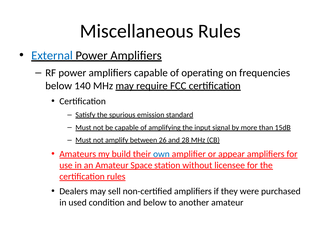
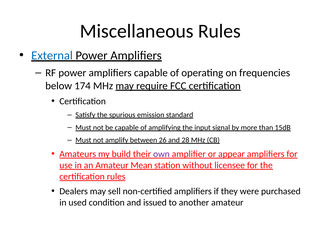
140: 140 -> 174
own colour: blue -> purple
Space: Space -> Mean
and below: below -> issued
